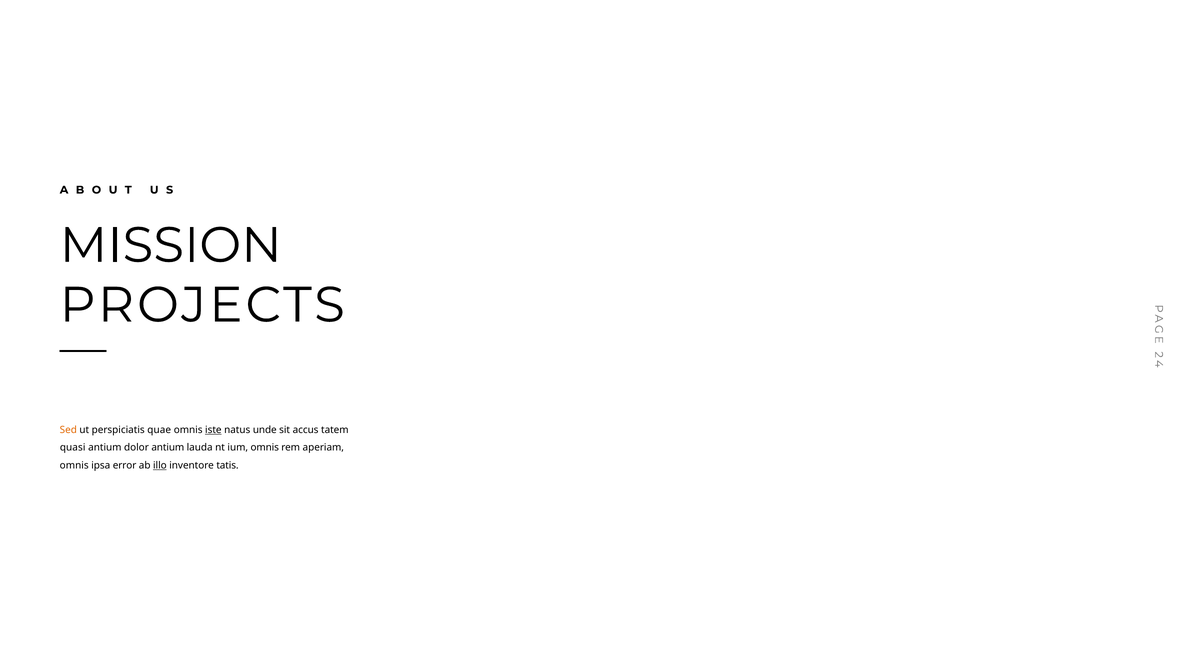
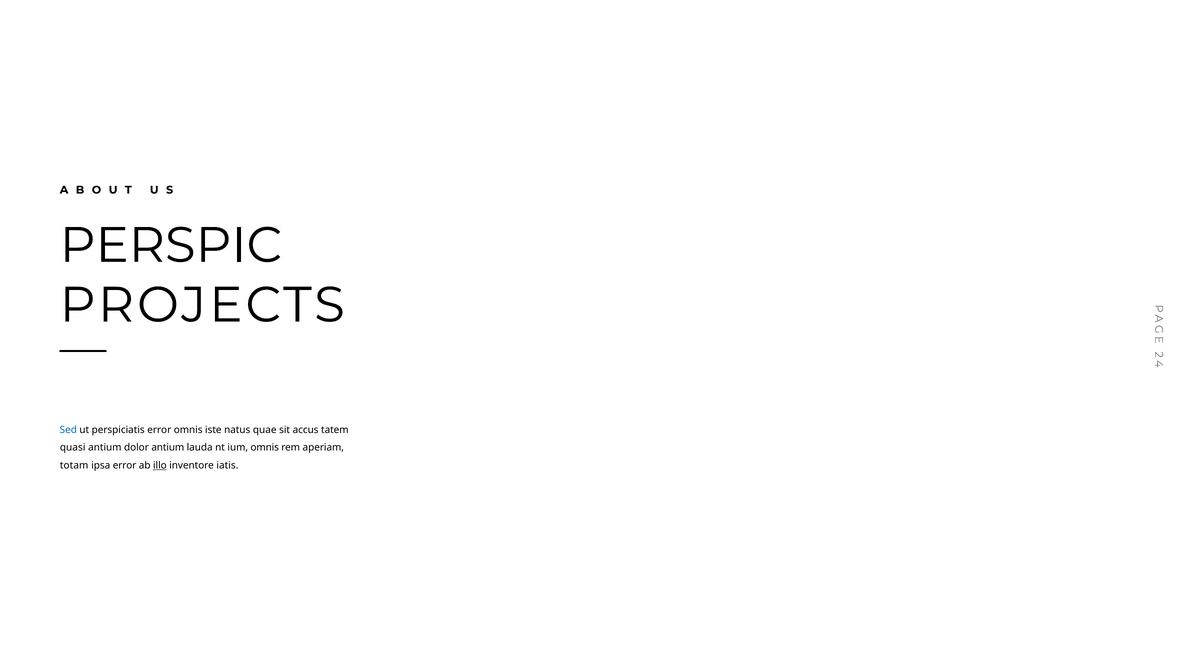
MISSION: MISSION -> PERSPIC
Sed colour: orange -> blue
perspiciatis quae: quae -> error
iste underline: present -> none
unde: unde -> quae
omnis at (74, 466): omnis -> totam
tatis: tatis -> iatis
